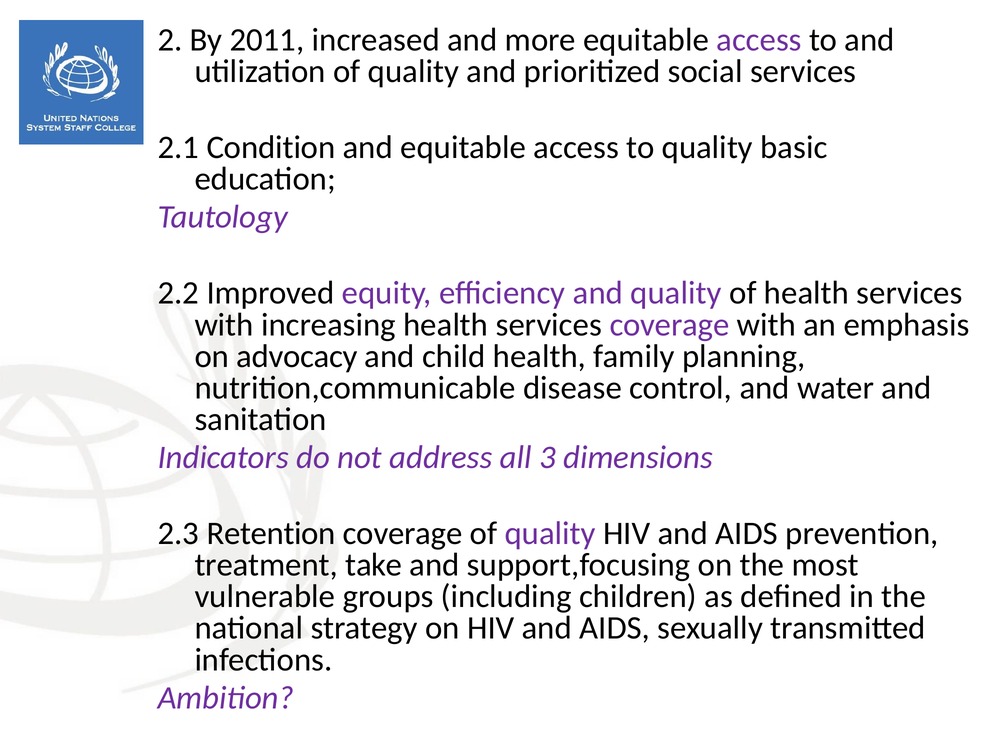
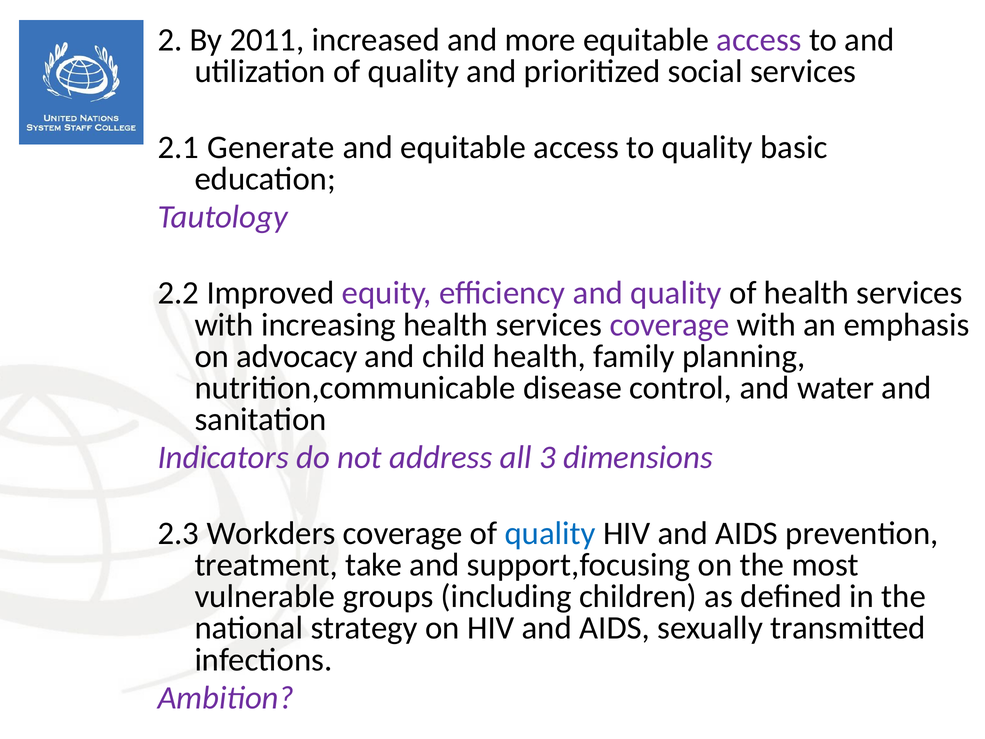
Condition: Condition -> Generate
Retention: Retention -> Workders
quality at (550, 533) colour: purple -> blue
